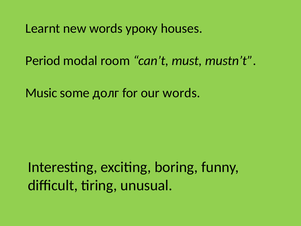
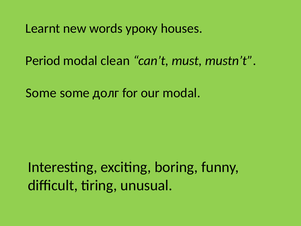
room: room -> clean
Music at (41, 93): Music -> Some
our words: words -> modal
